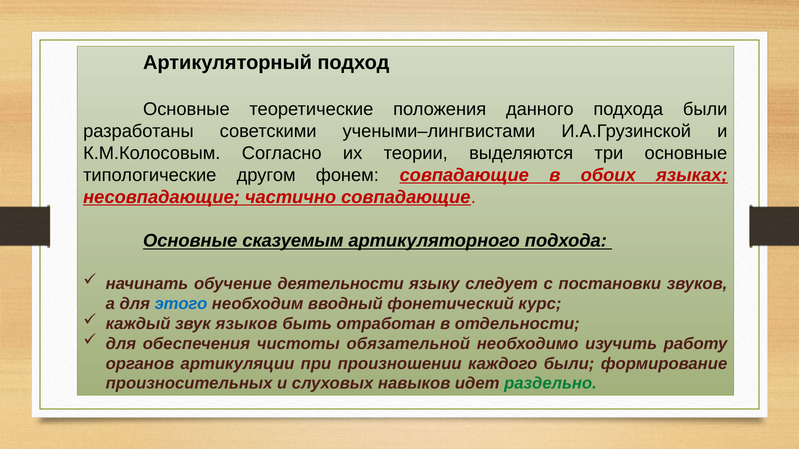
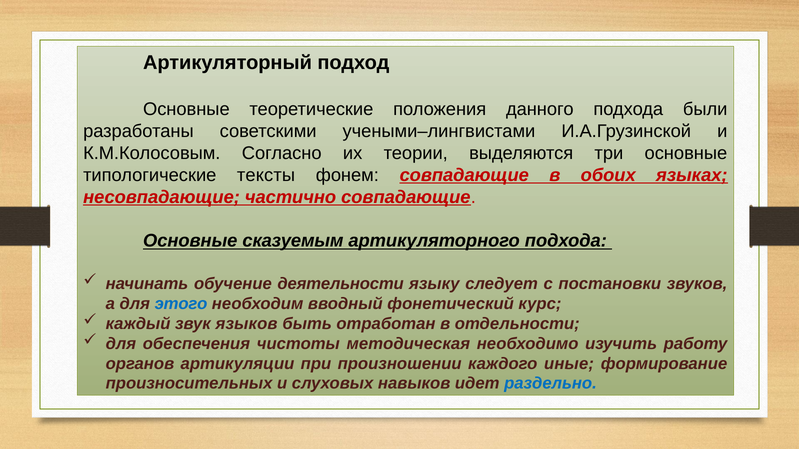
другом: другом -> тексты
обязательной: обязательной -> методическая
каждого были: были -> иные
раздельно colour: green -> blue
